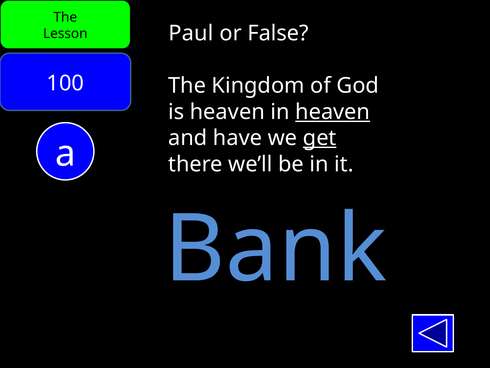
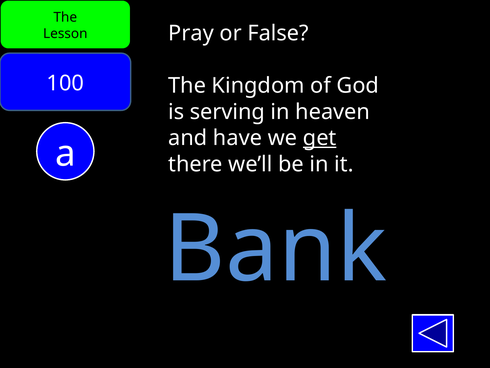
Paul: Paul -> Pray
is heaven: heaven -> serving
heaven at (333, 112) underline: present -> none
